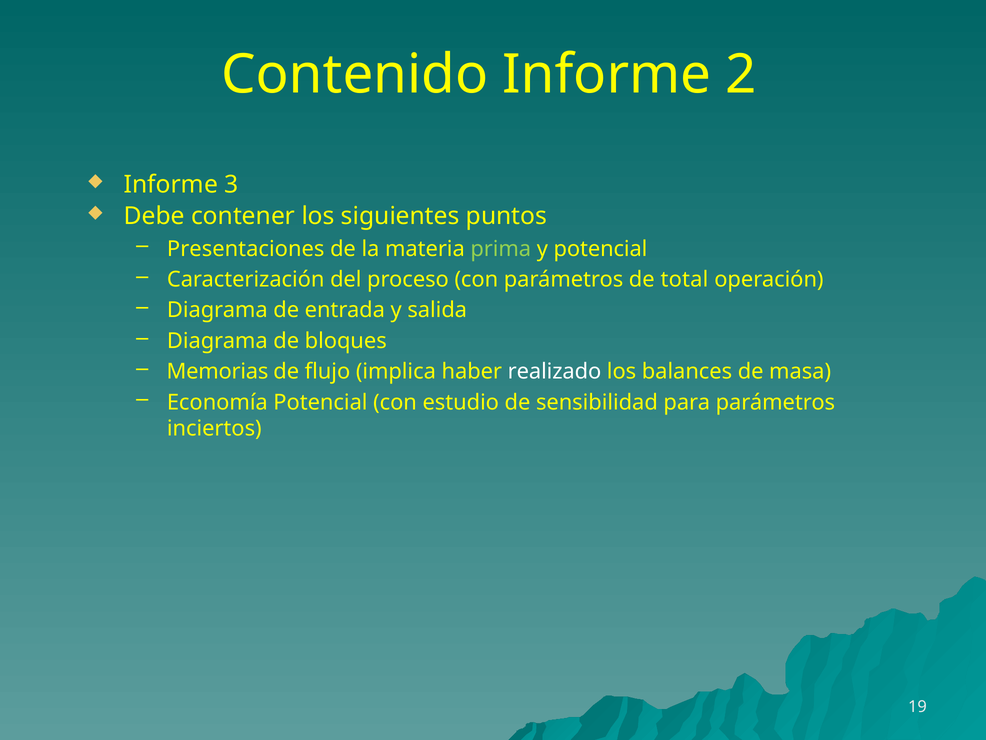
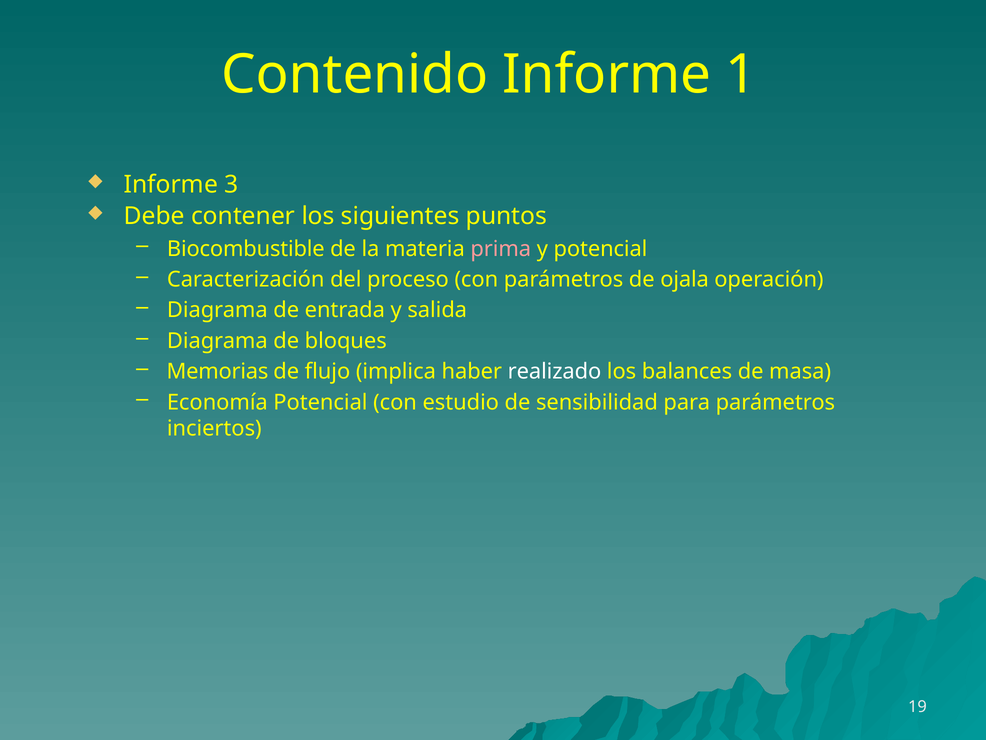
2: 2 -> 1
Presentaciones: Presentaciones -> Biocombustible
prima colour: light green -> pink
total: total -> ojala
